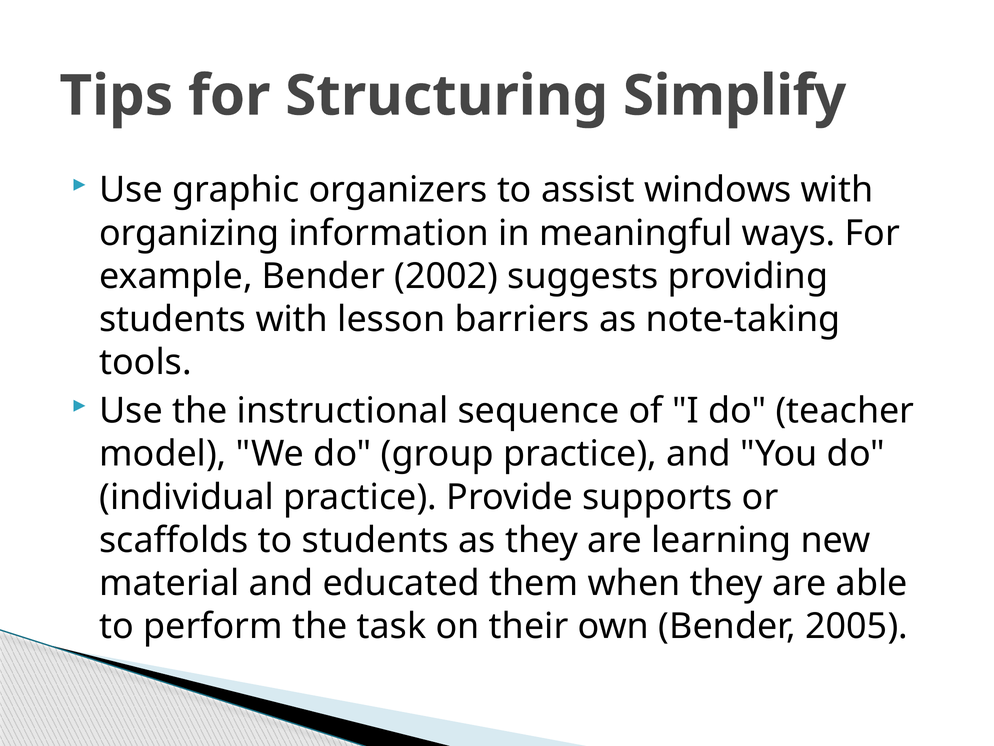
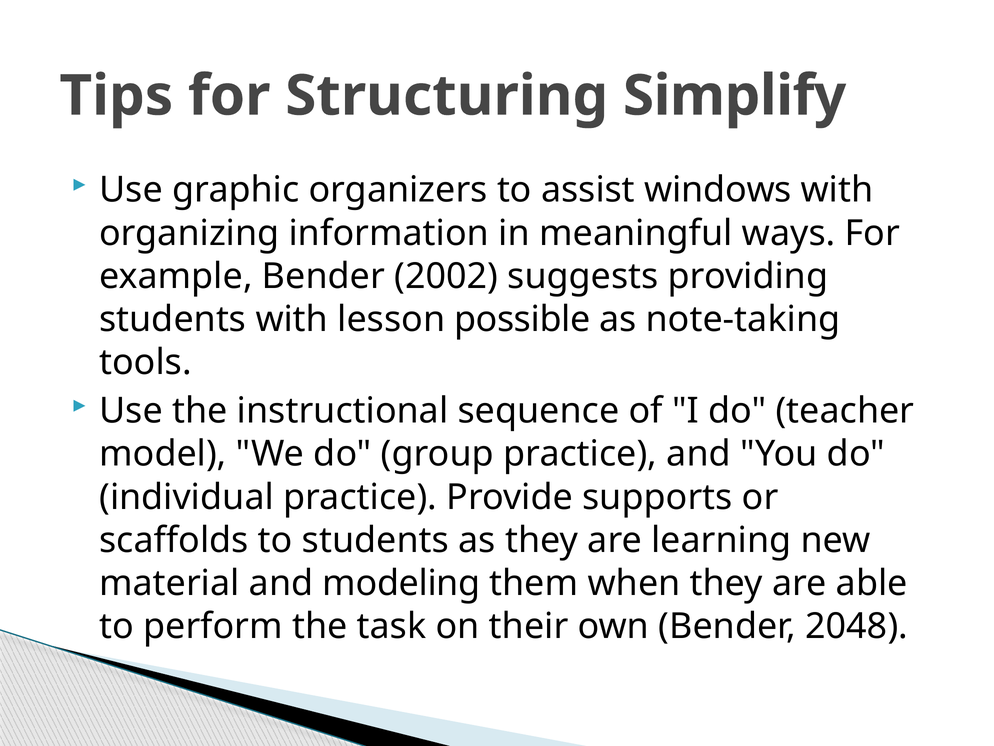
barriers: barriers -> possible
educated: educated -> modeling
2005: 2005 -> 2048
